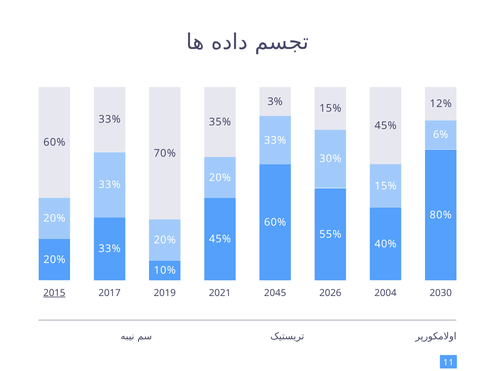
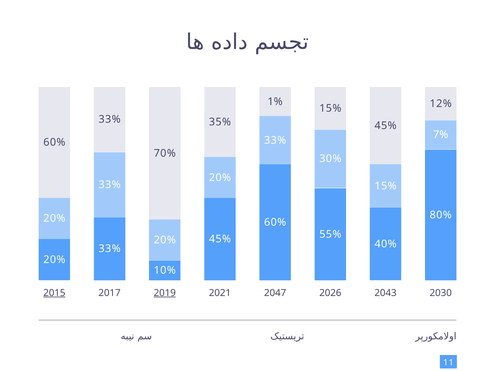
3%: 3% -> 1%
6%: 6% -> 7%
2019 underline: none -> present
2045: 2045 -> 2047
2004: 2004 -> 2043
